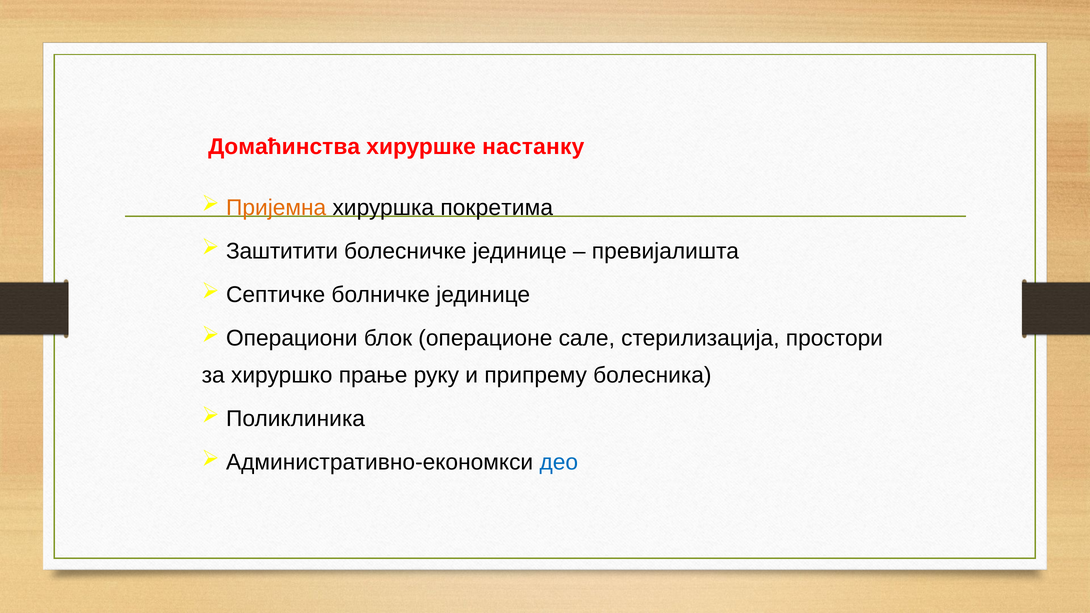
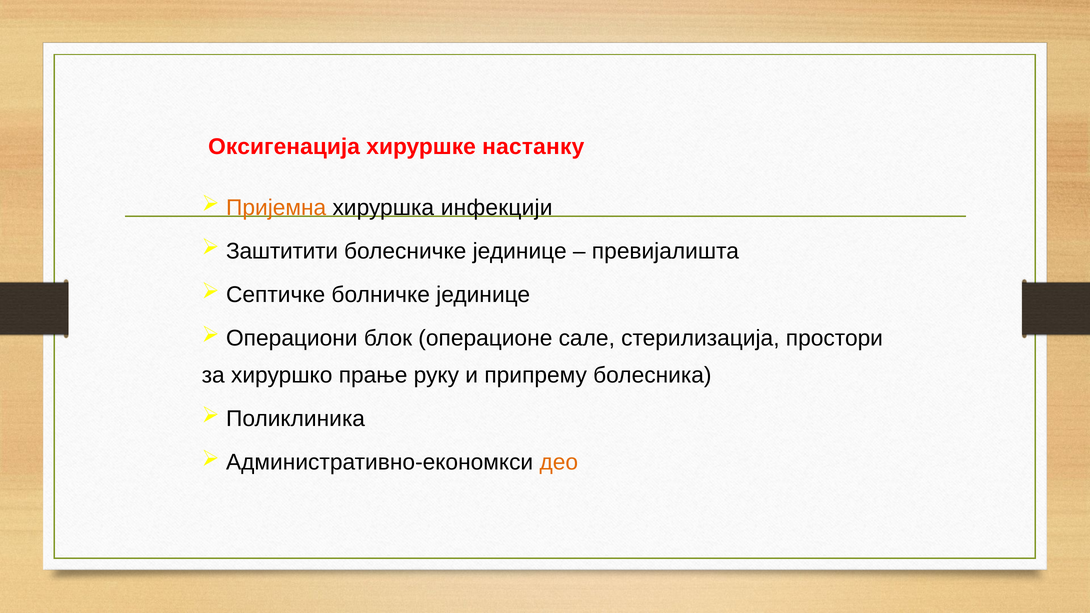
Домаћинства: Домаћинства -> Оксигенација
покретима: покретима -> инфекцији
део colour: blue -> orange
